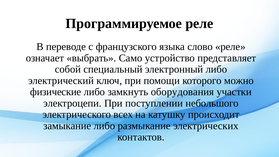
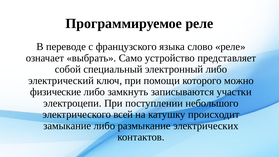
оборудования: оборудования -> записываются
всех: всех -> всей
